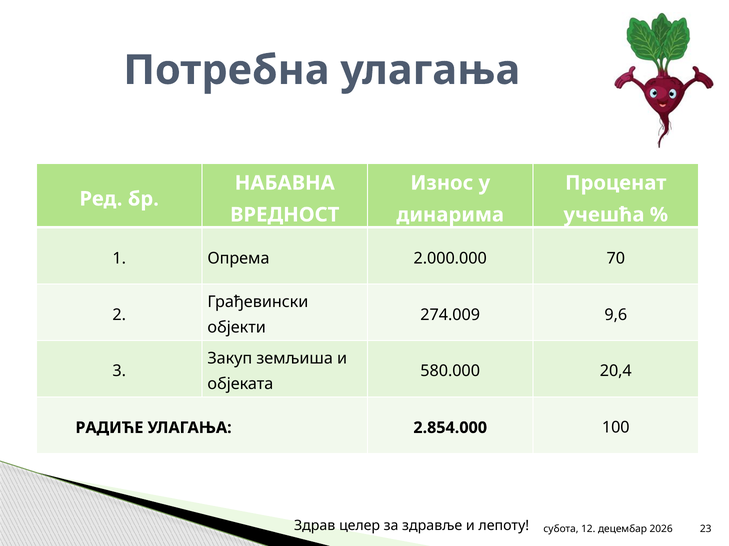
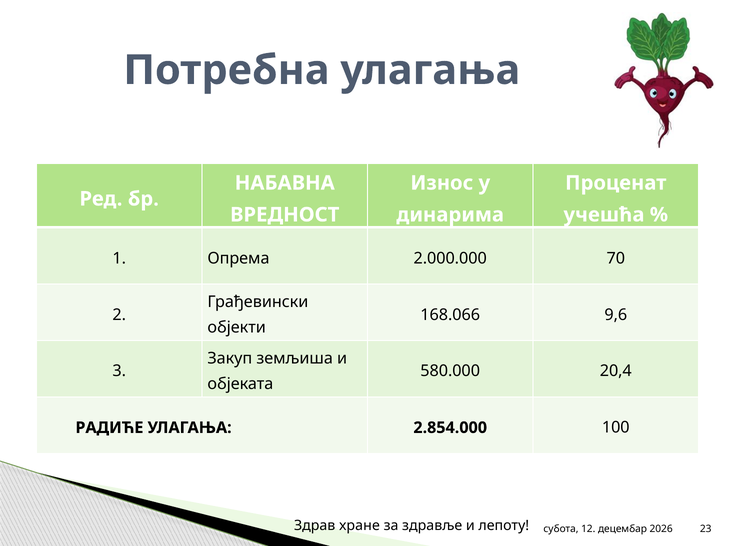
274.009: 274.009 -> 168.066
целер: целер -> хране
